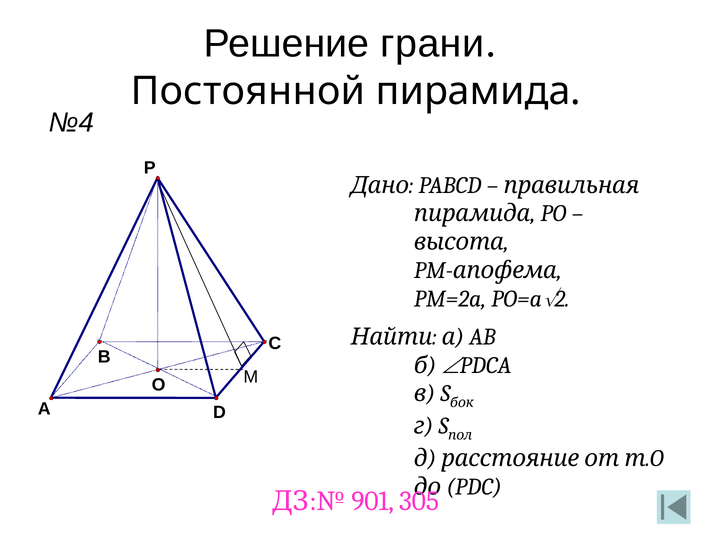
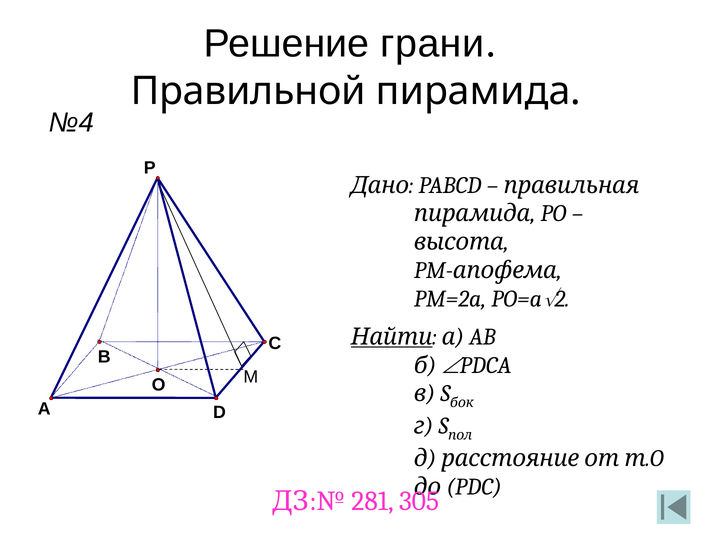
Постоянной: Постоянной -> Правильной
Найти underline: none -> present
901: 901 -> 281
